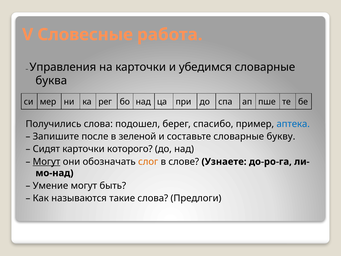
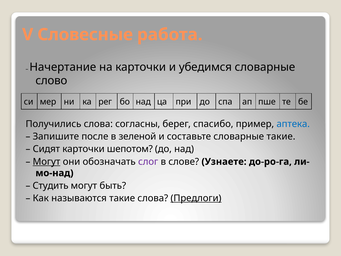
Управления: Управления -> Начертание
буква: буква -> слово
подошел: подошел -> согласны
словарные букву: букву -> такие
которого: которого -> шепотом
слог colour: orange -> purple
Умение: Умение -> Студить
Предлоги underline: none -> present
